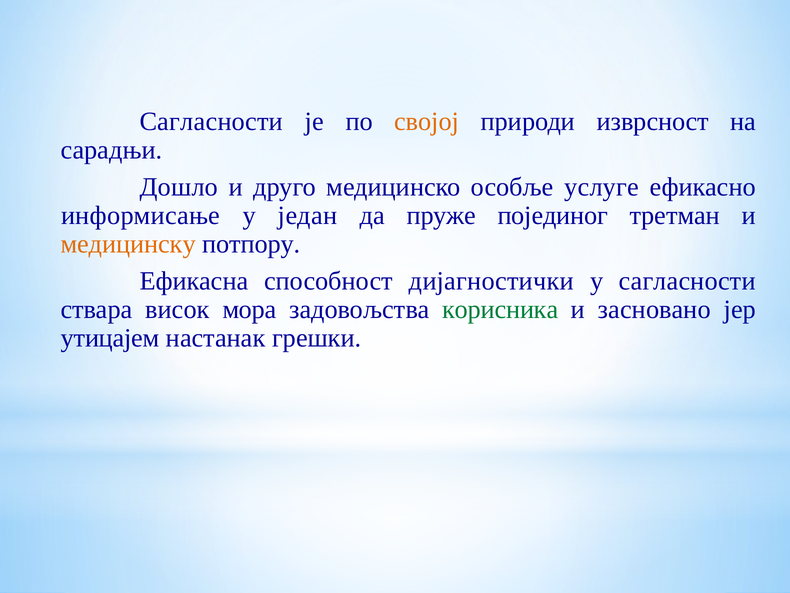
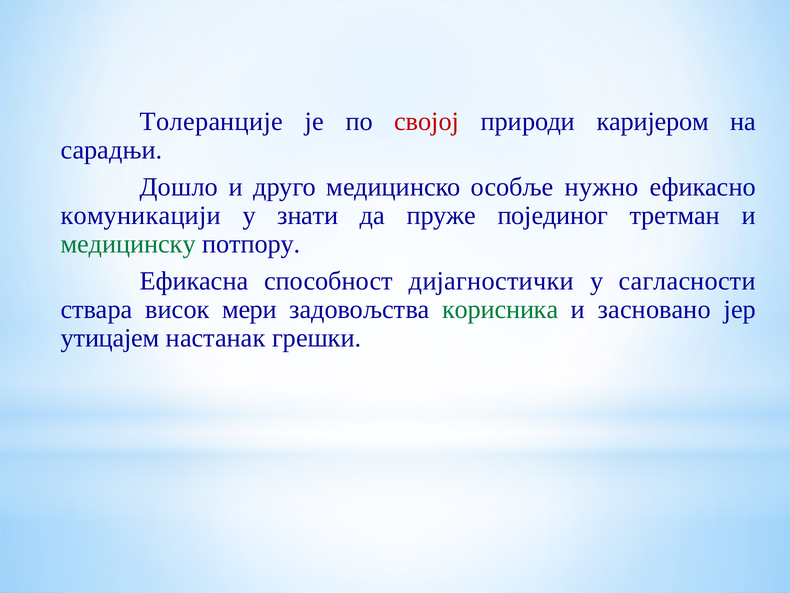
Сагласности at (211, 121): Сагласности -> Толеранције
својој colour: orange -> red
изврсност: изврсност -> каријером
услуге: услуге -> нужно
информисање: информисање -> комуникацији
један: један -> знати
медицинску colour: orange -> green
мора: мора -> мери
